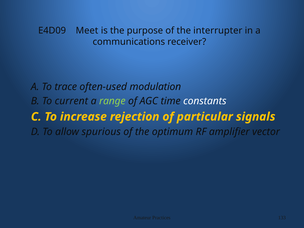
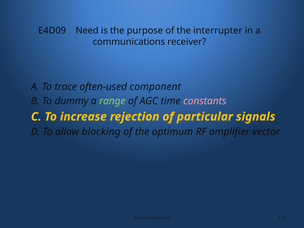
Meet: Meet -> Need
modulation: modulation -> component
current: current -> dummy
constants colour: white -> pink
spurious: spurious -> blocking
